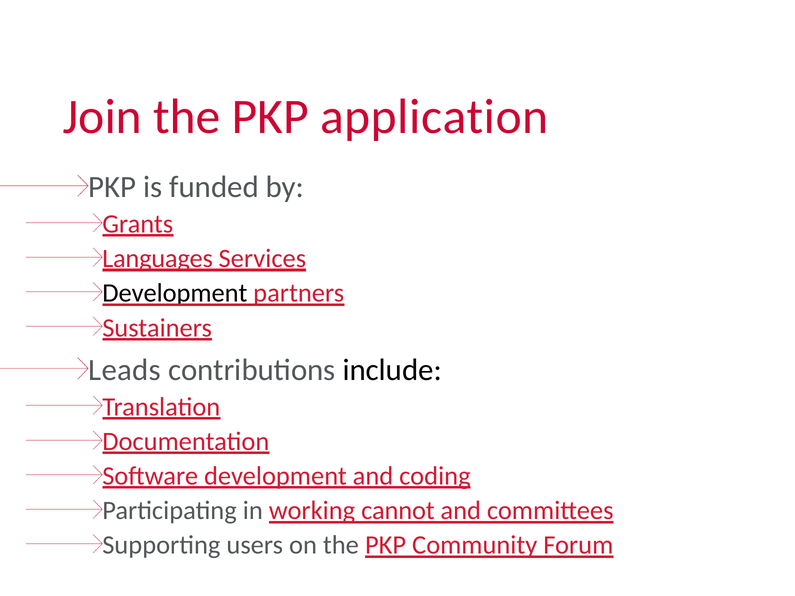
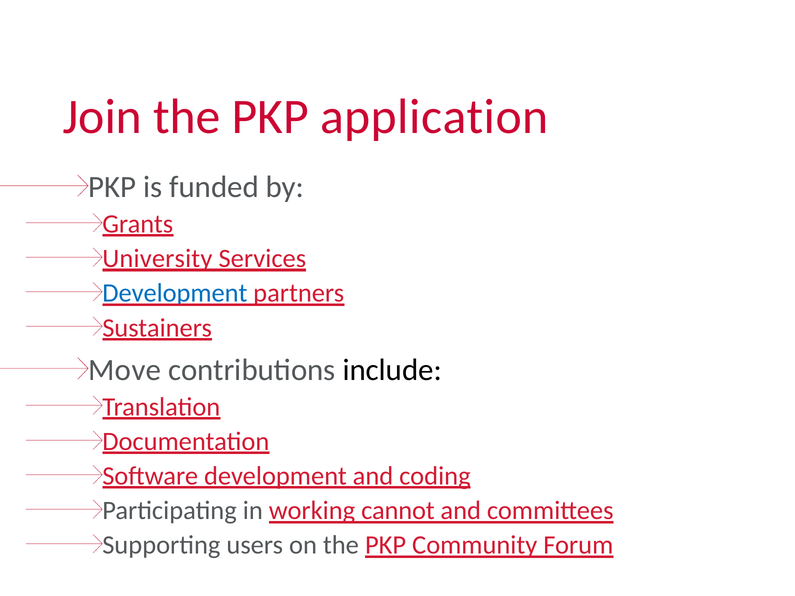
Languages: Languages -> University
Development at (175, 293) colour: black -> blue
Leads: Leads -> Move
